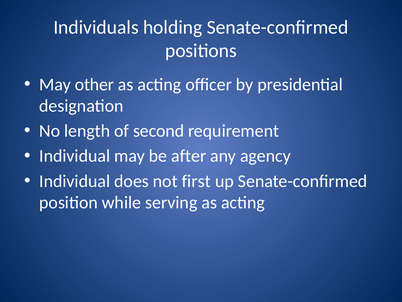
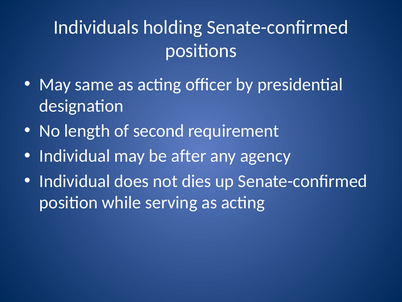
other: other -> same
first: first -> dies
